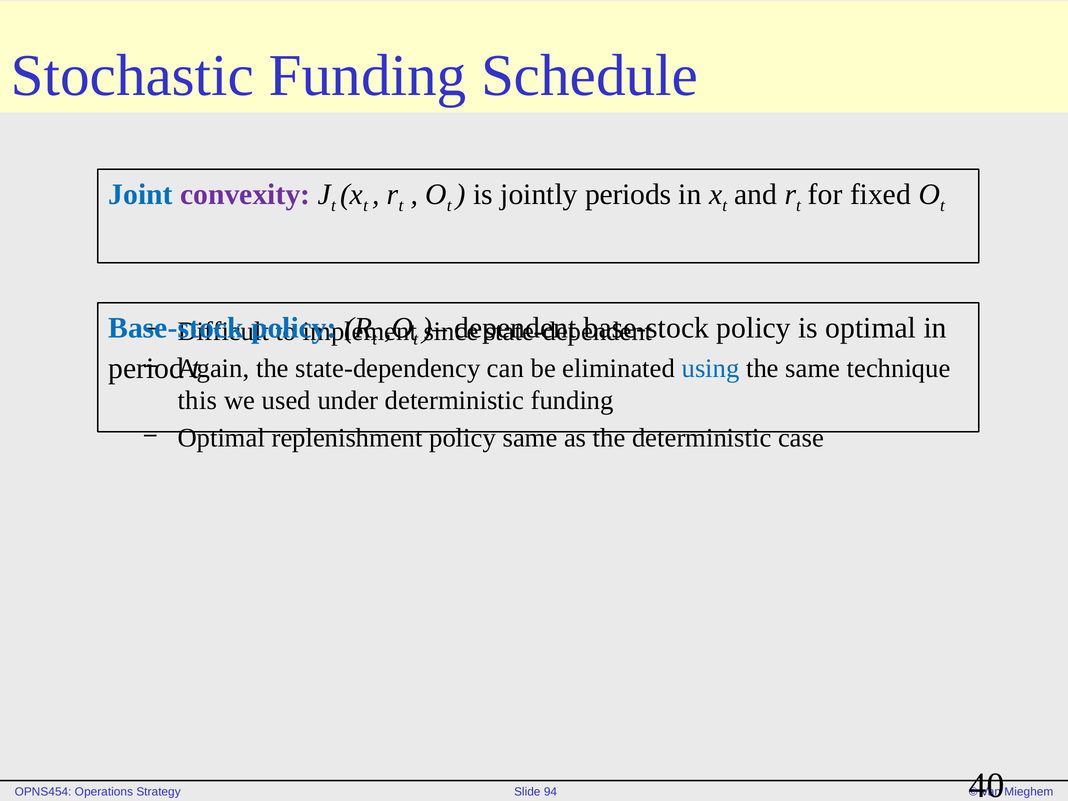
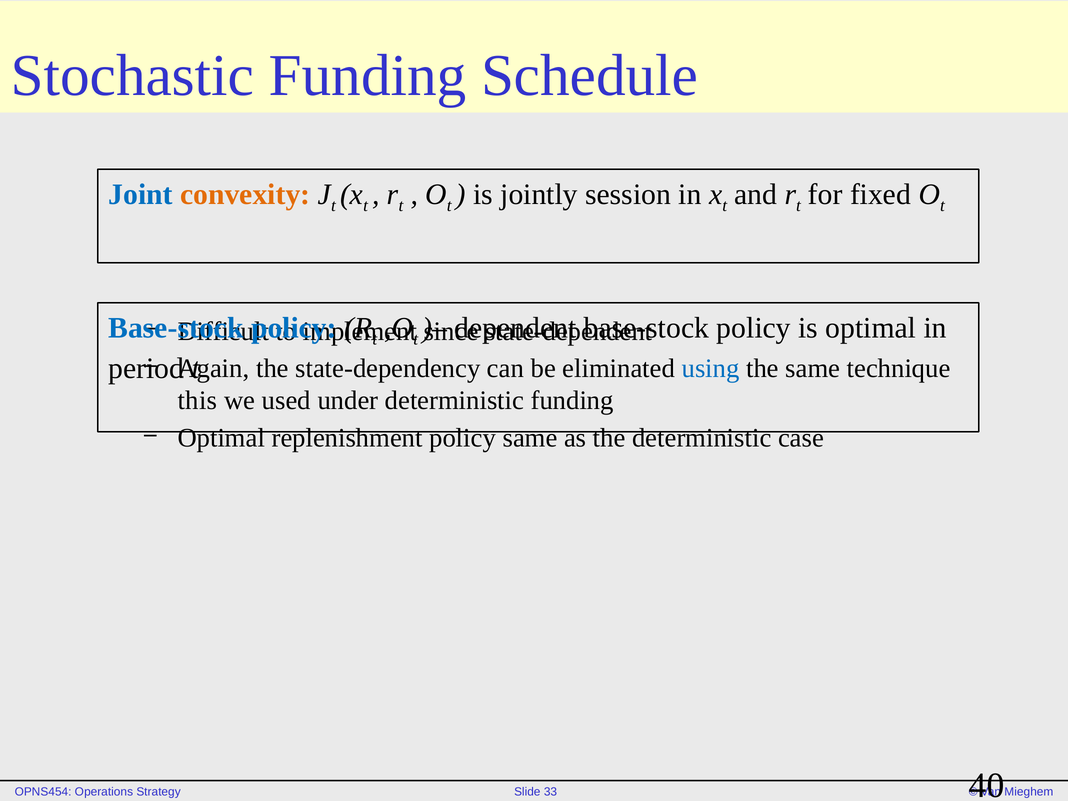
convexity colour: purple -> orange
periods: periods -> session
94: 94 -> 33
